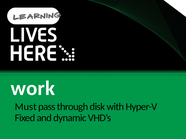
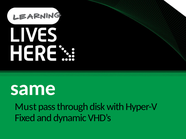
work: work -> same
